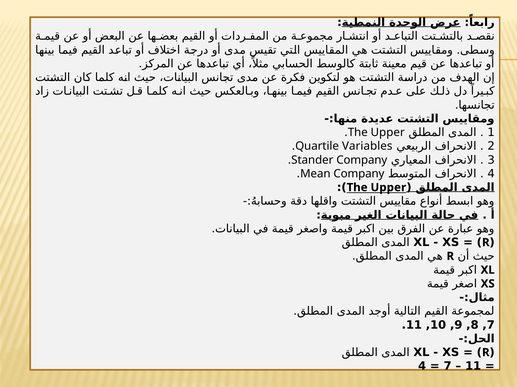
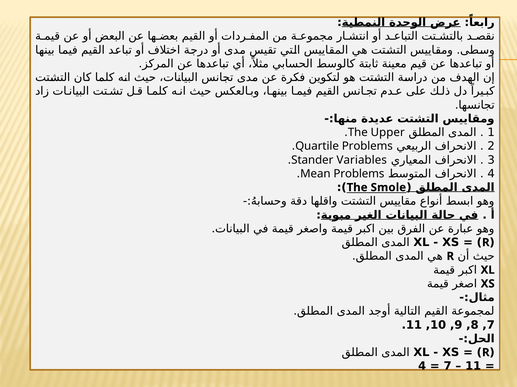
Quartile Variables: Variables -> Problems
Stander Company: Company -> Variables
Mean Company: Company -> Problems
Upper at (388, 188): Upper -> Smole
